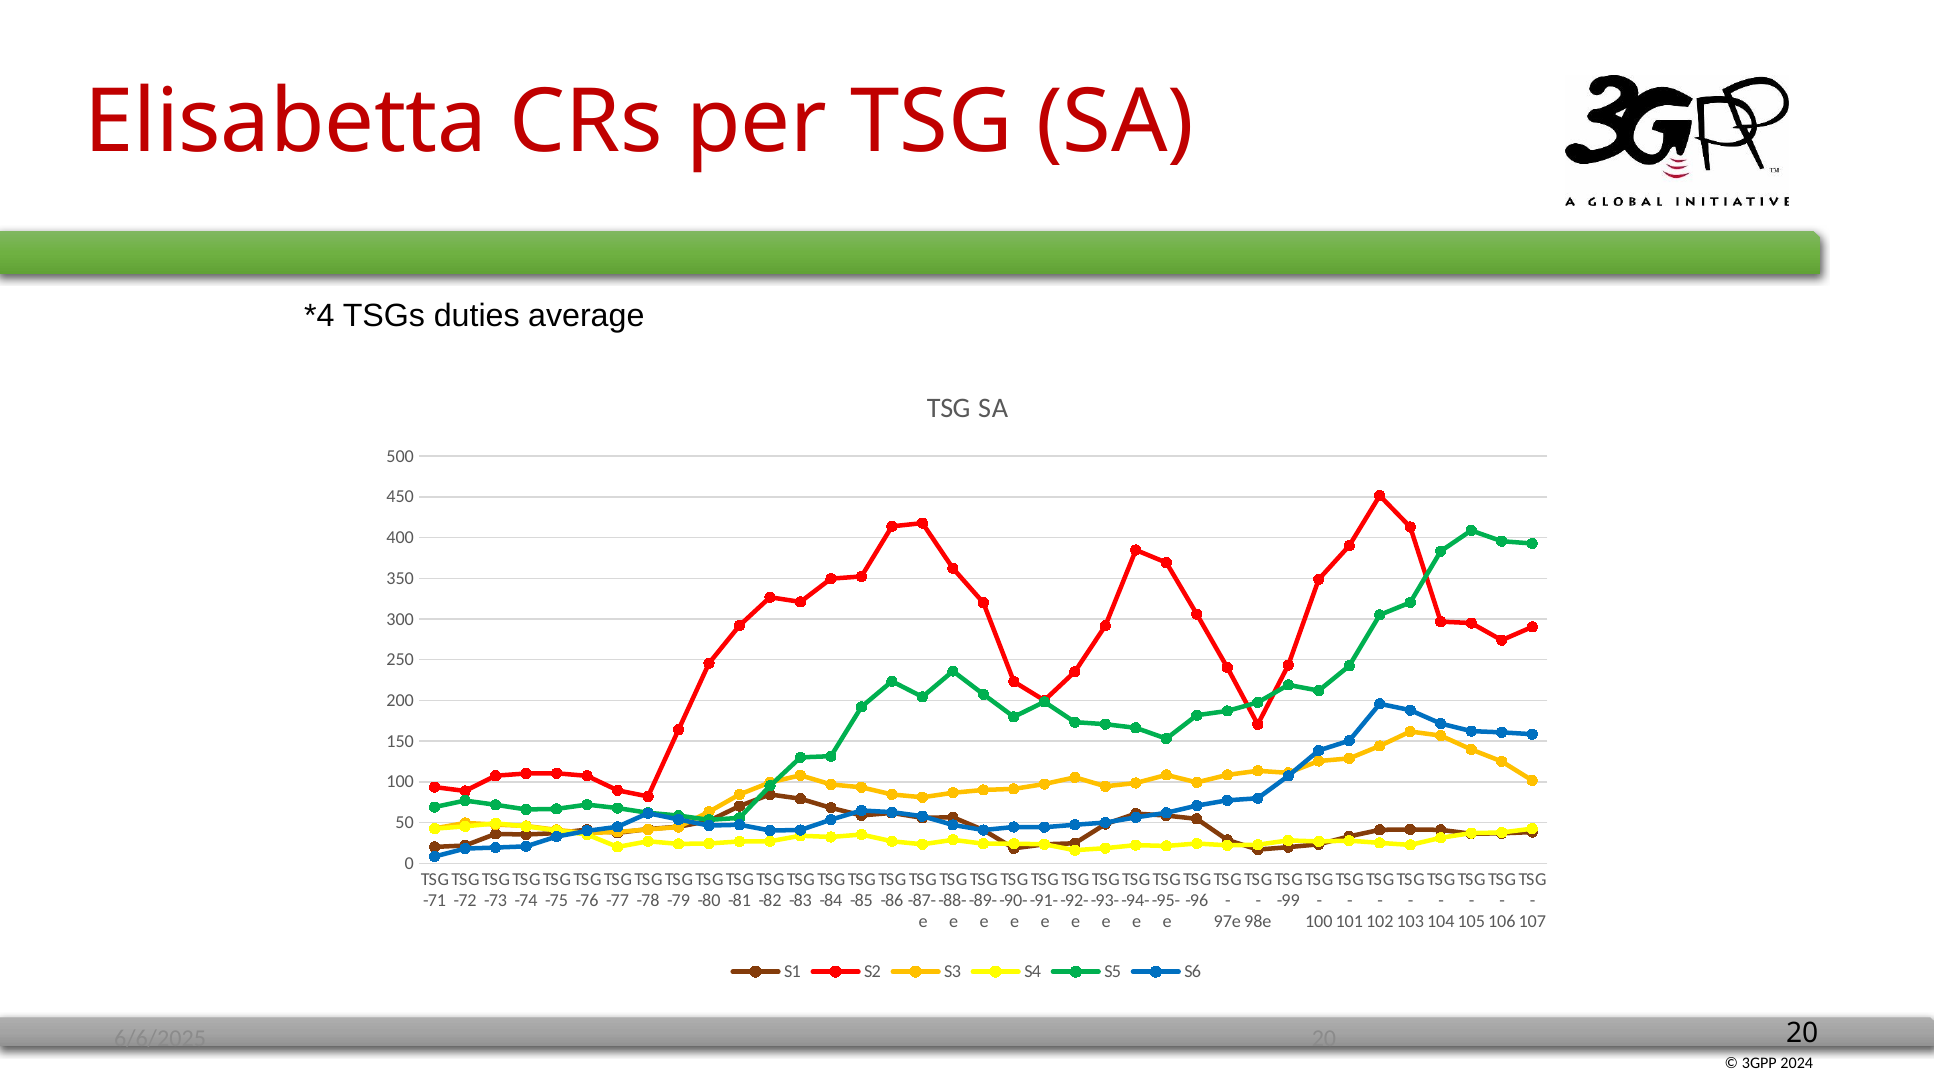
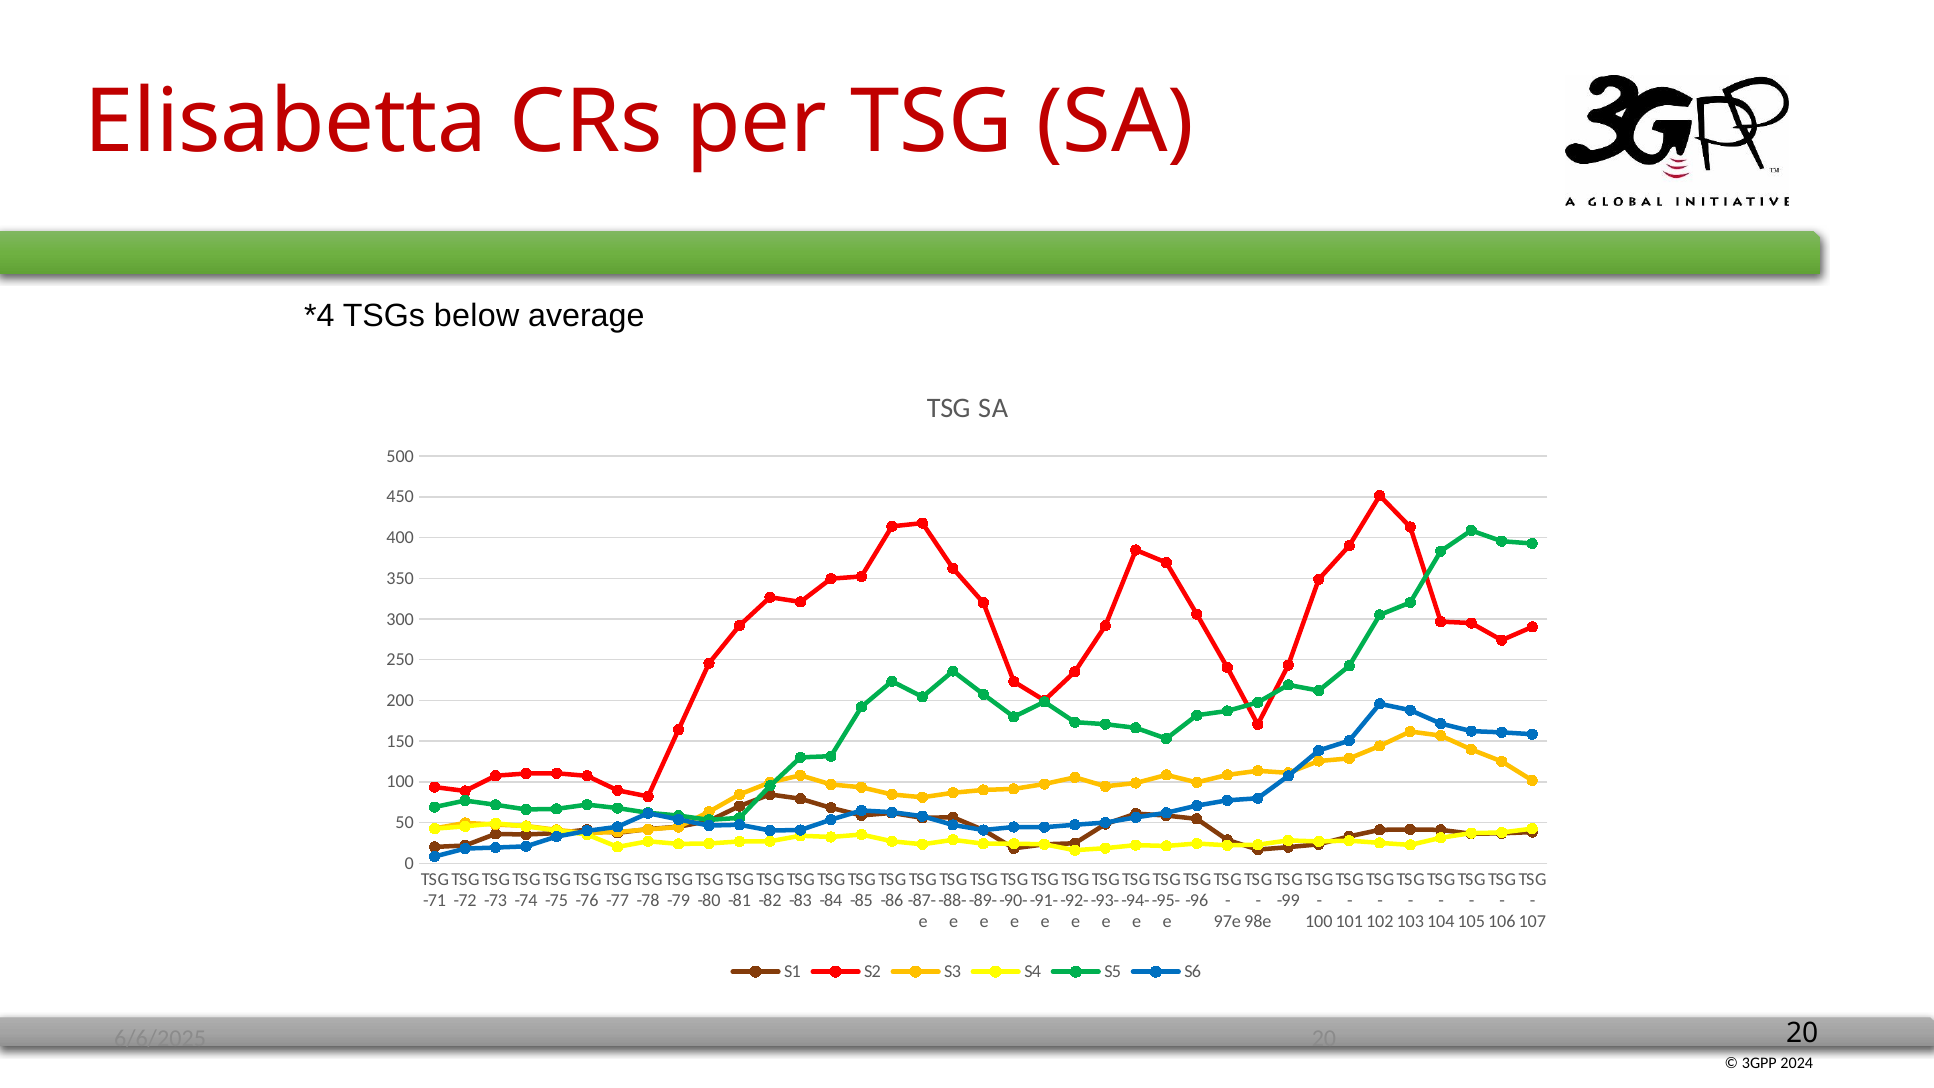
duties: duties -> below
